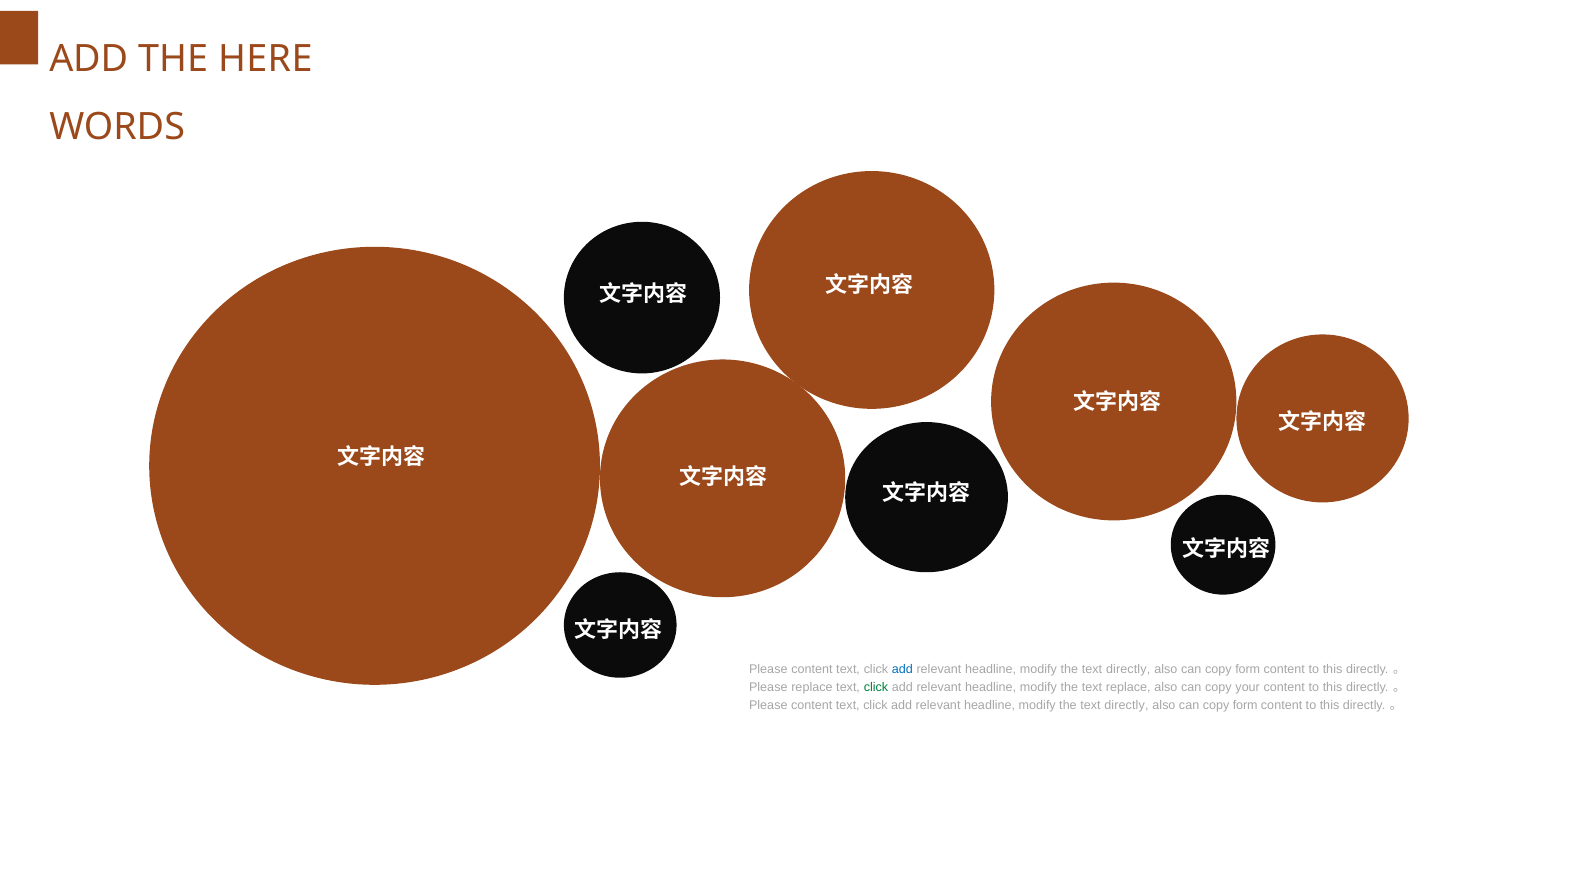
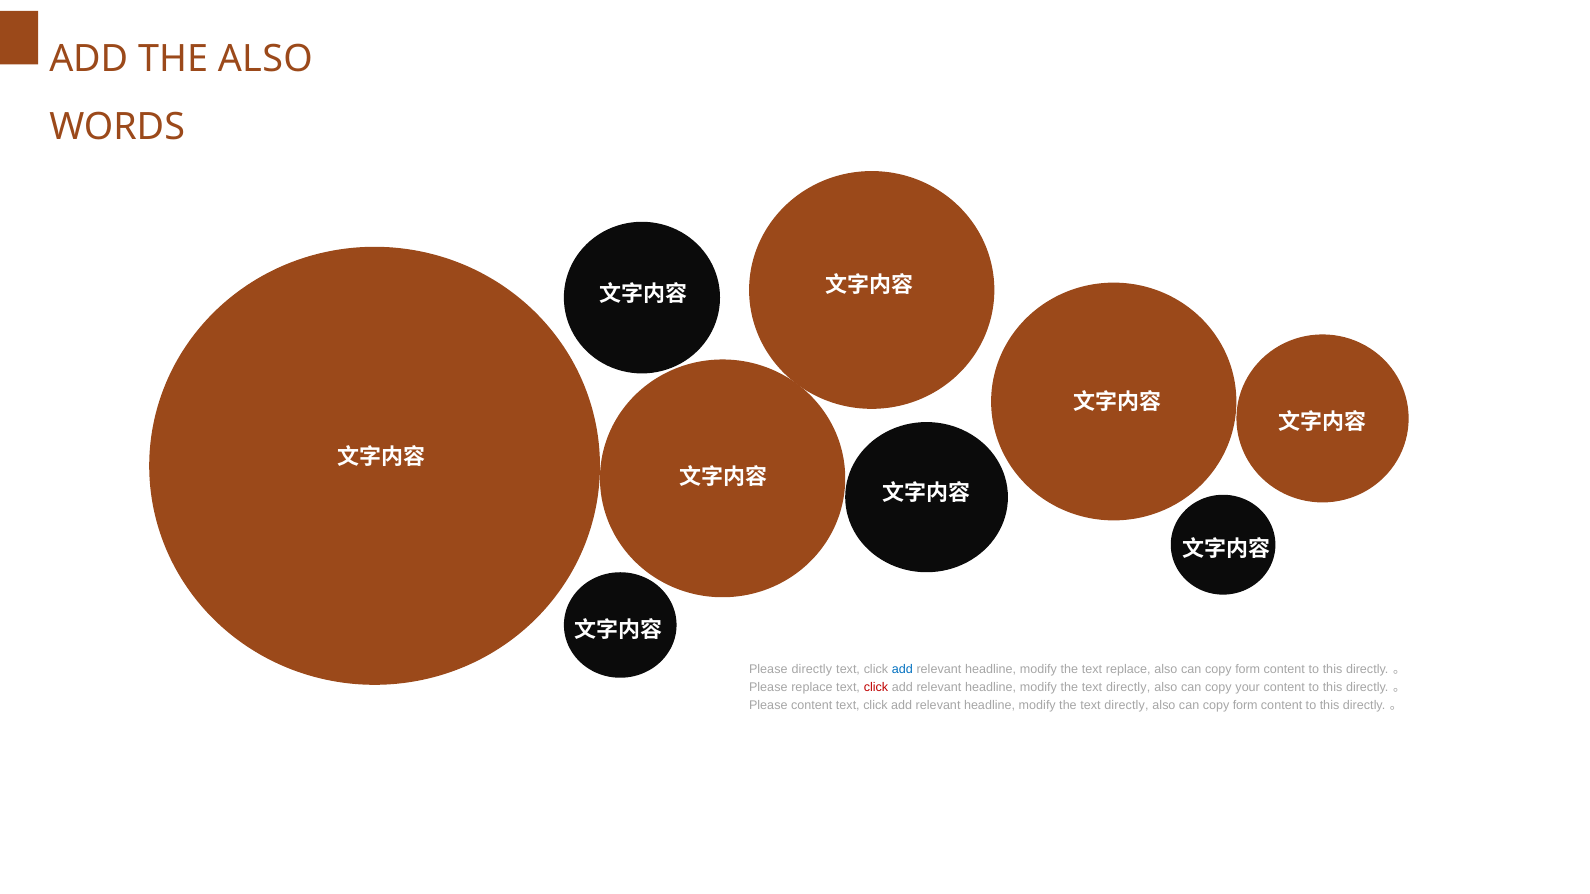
THE HERE: HERE -> ALSO
content at (812, 669): content -> directly
directly at (1128, 669): directly -> replace
click at (876, 687) colour: green -> red
replace at (1128, 687): replace -> directly
